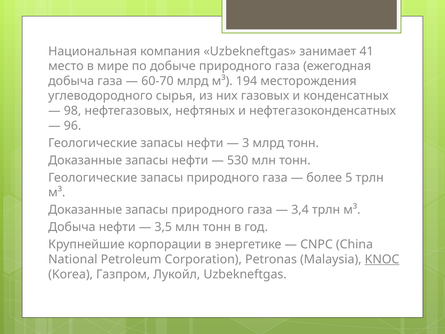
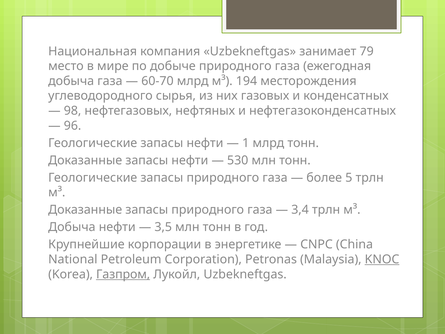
41: 41 -> 79
3: 3 -> 1
Газпром underline: none -> present
